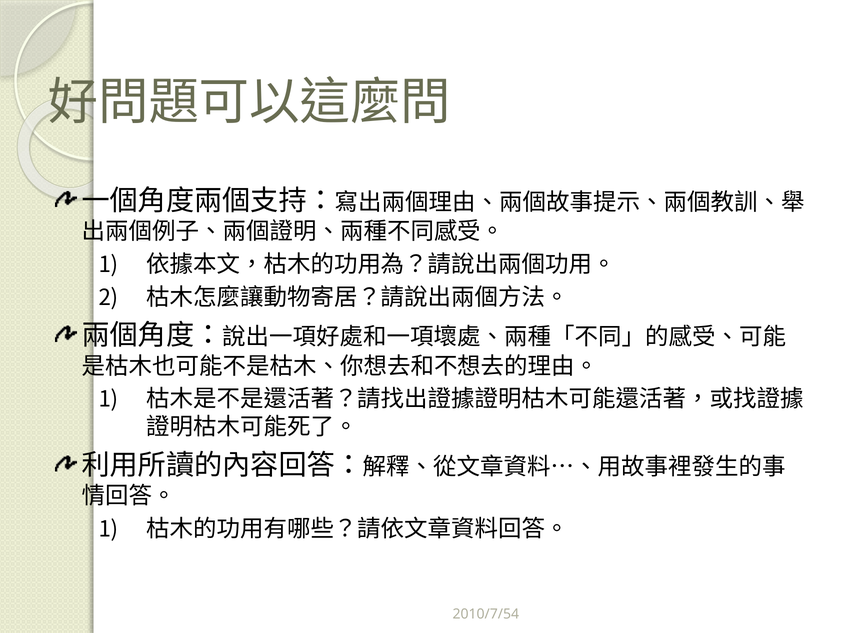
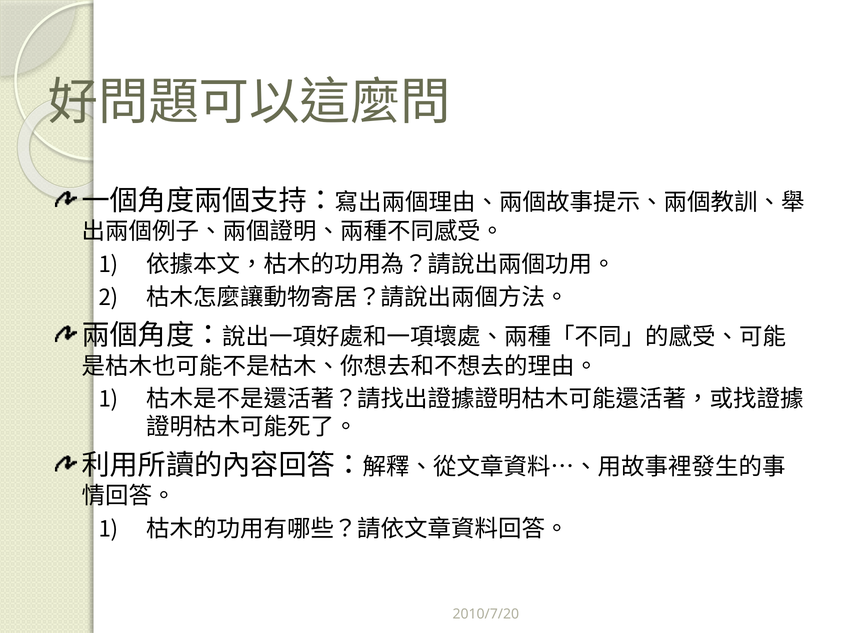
2010/7/54: 2010/7/54 -> 2010/7/20
